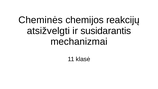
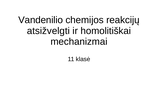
Cheminės: Cheminės -> Vandenilio
susidarantis: susidarantis -> homolitiškai
